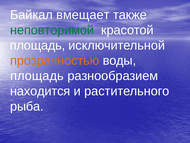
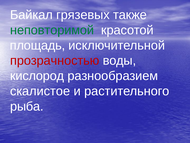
вмещает: вмещает -> грязевых
прозрачностью colour: orange -> red
площадь at (37, 76): площадь -> кислород
находится: находится -> скалистое
